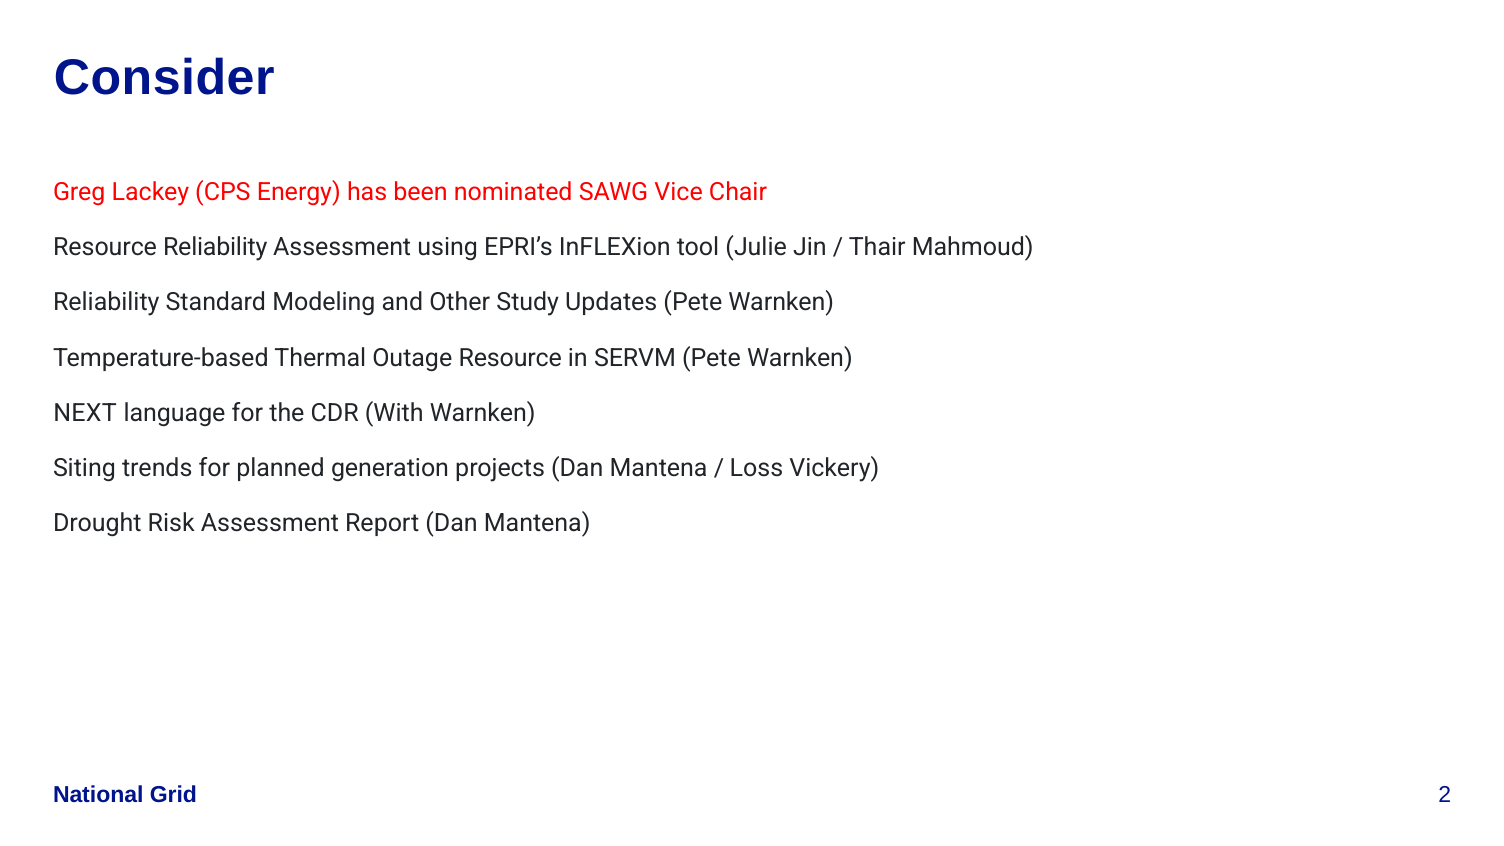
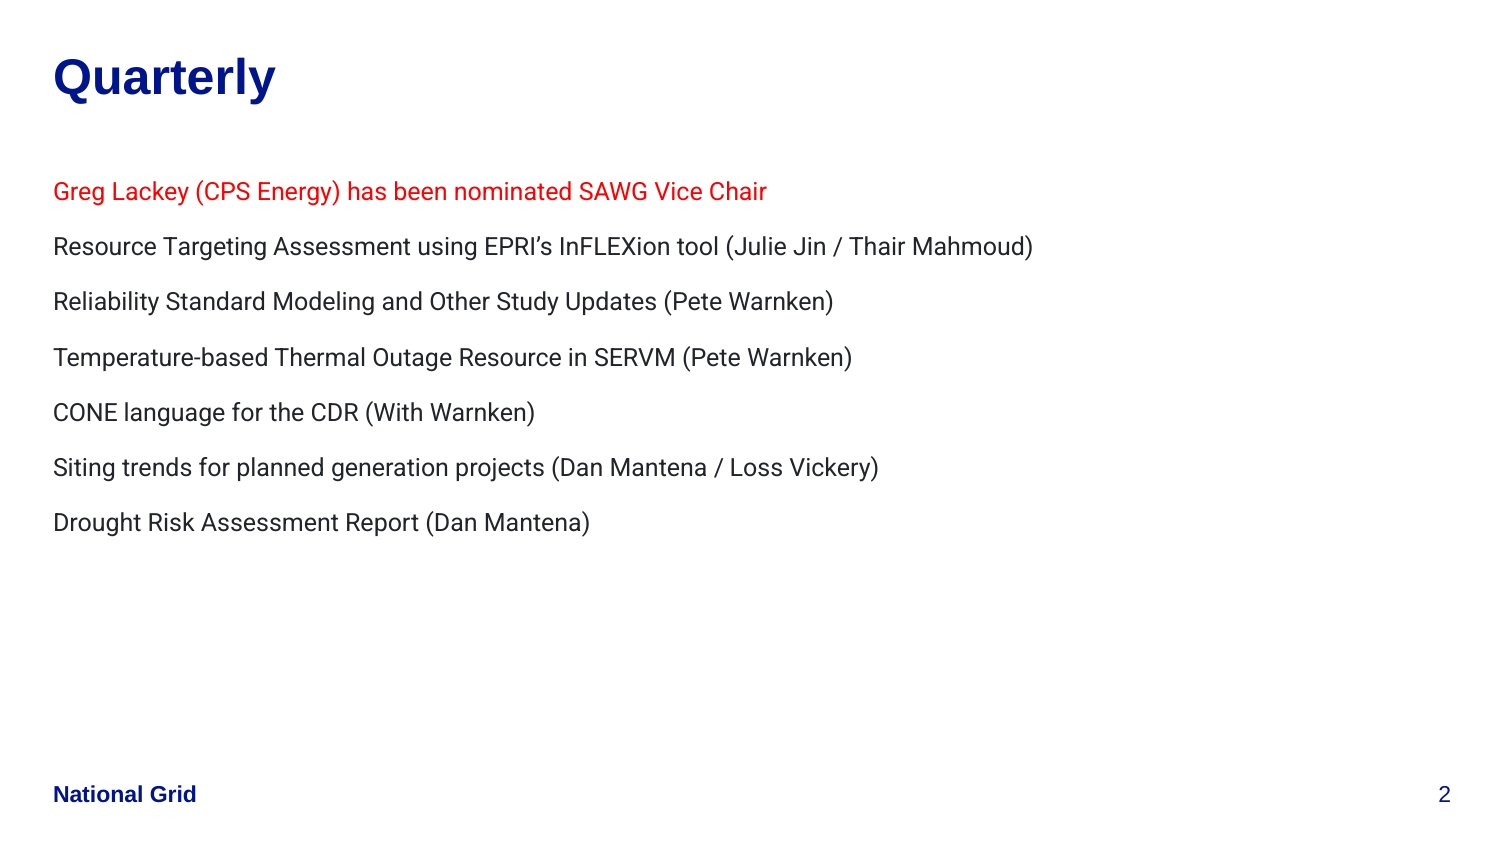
Consider: Consider -> Quarterly
Resource Reliability: Reliability -> Targeting
NEXT: NEXT -> CONE
